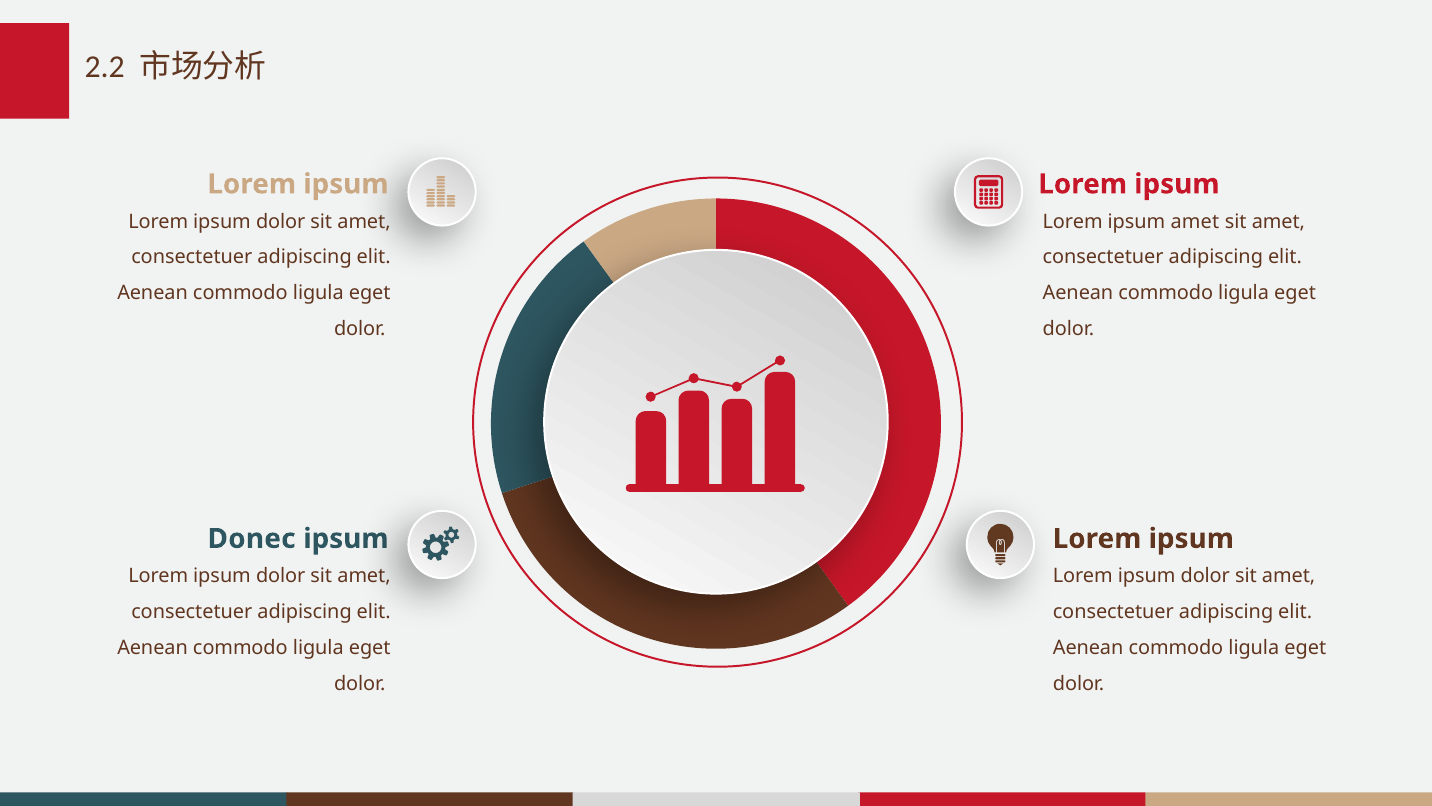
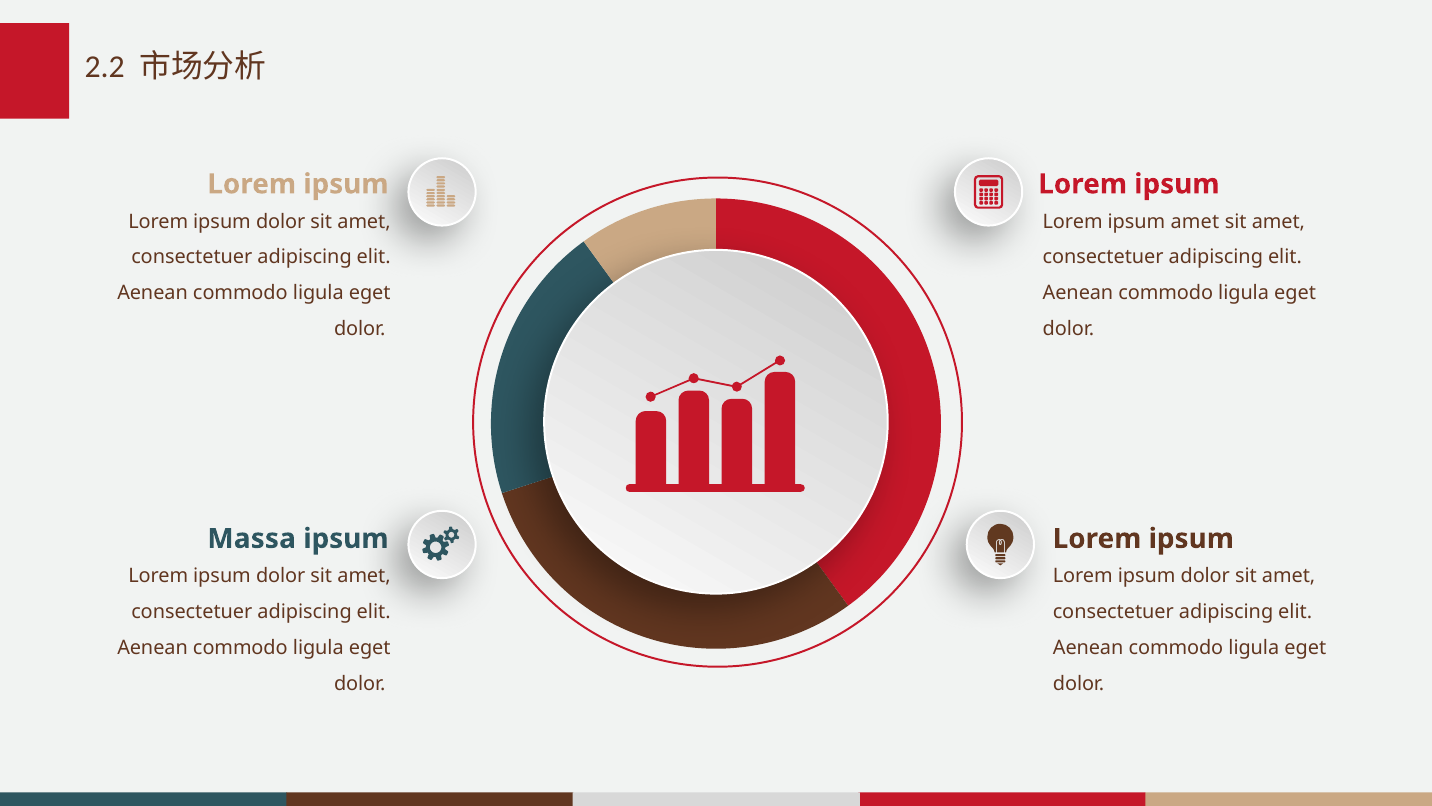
Donec: Donec -> Massa
